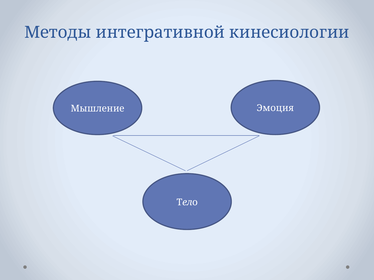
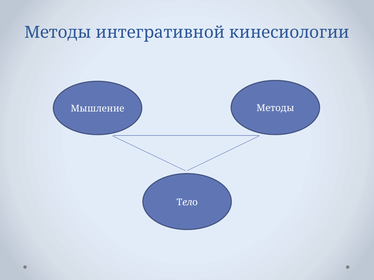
Мышление Эмоция: Эмоция -> Методы
